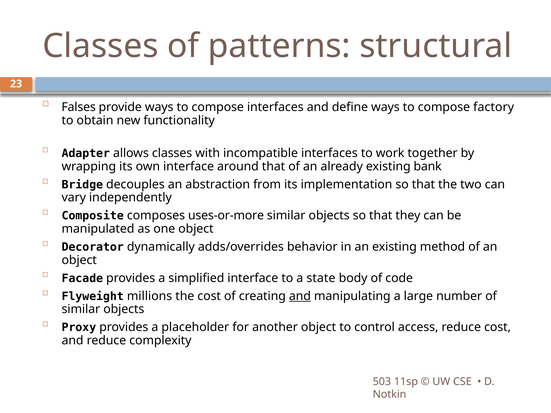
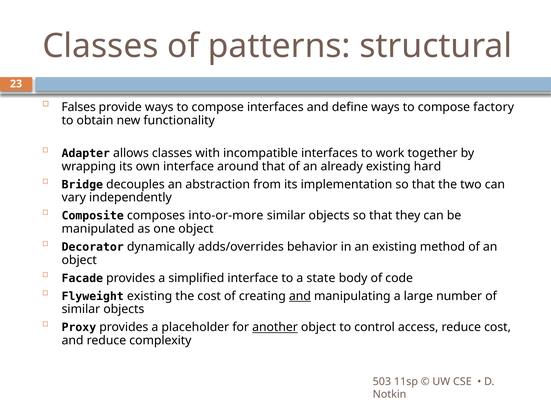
bank: bank -> hard
uses-or-more: uses-or-more -> into-or-more
Flyweight millions: millions -> existing
another underline: none -> present
